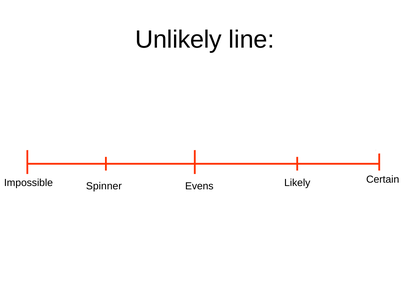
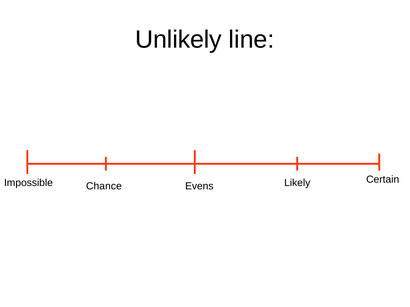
Spinner: Spinner -> Chance
